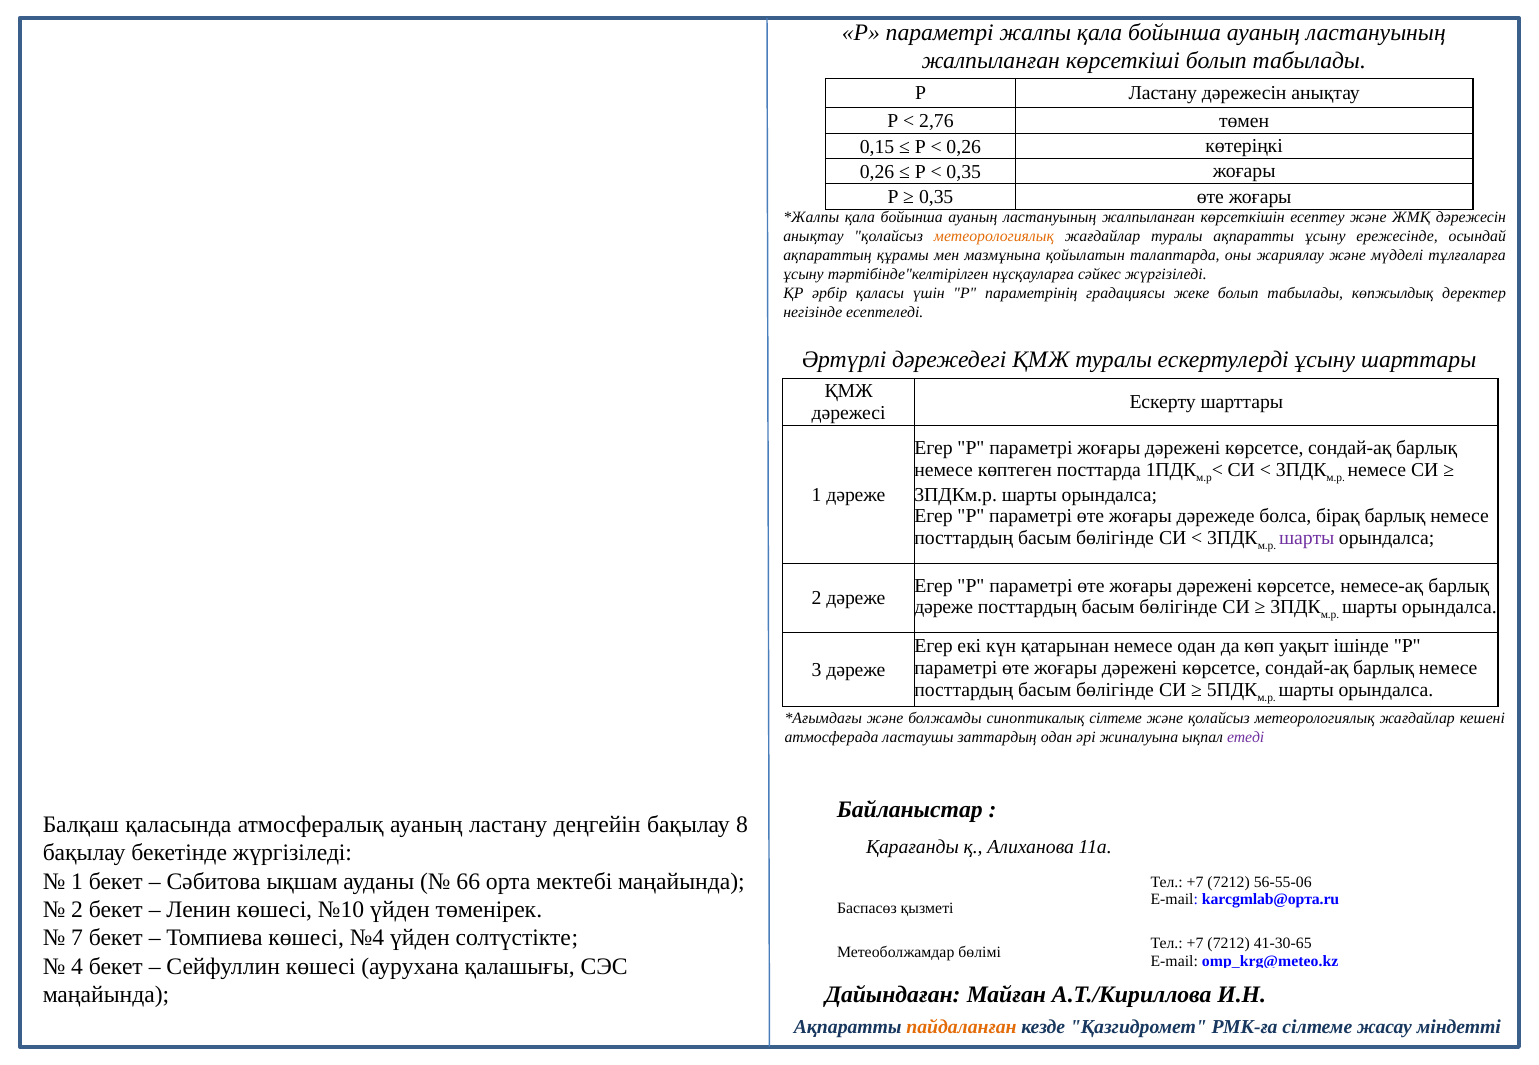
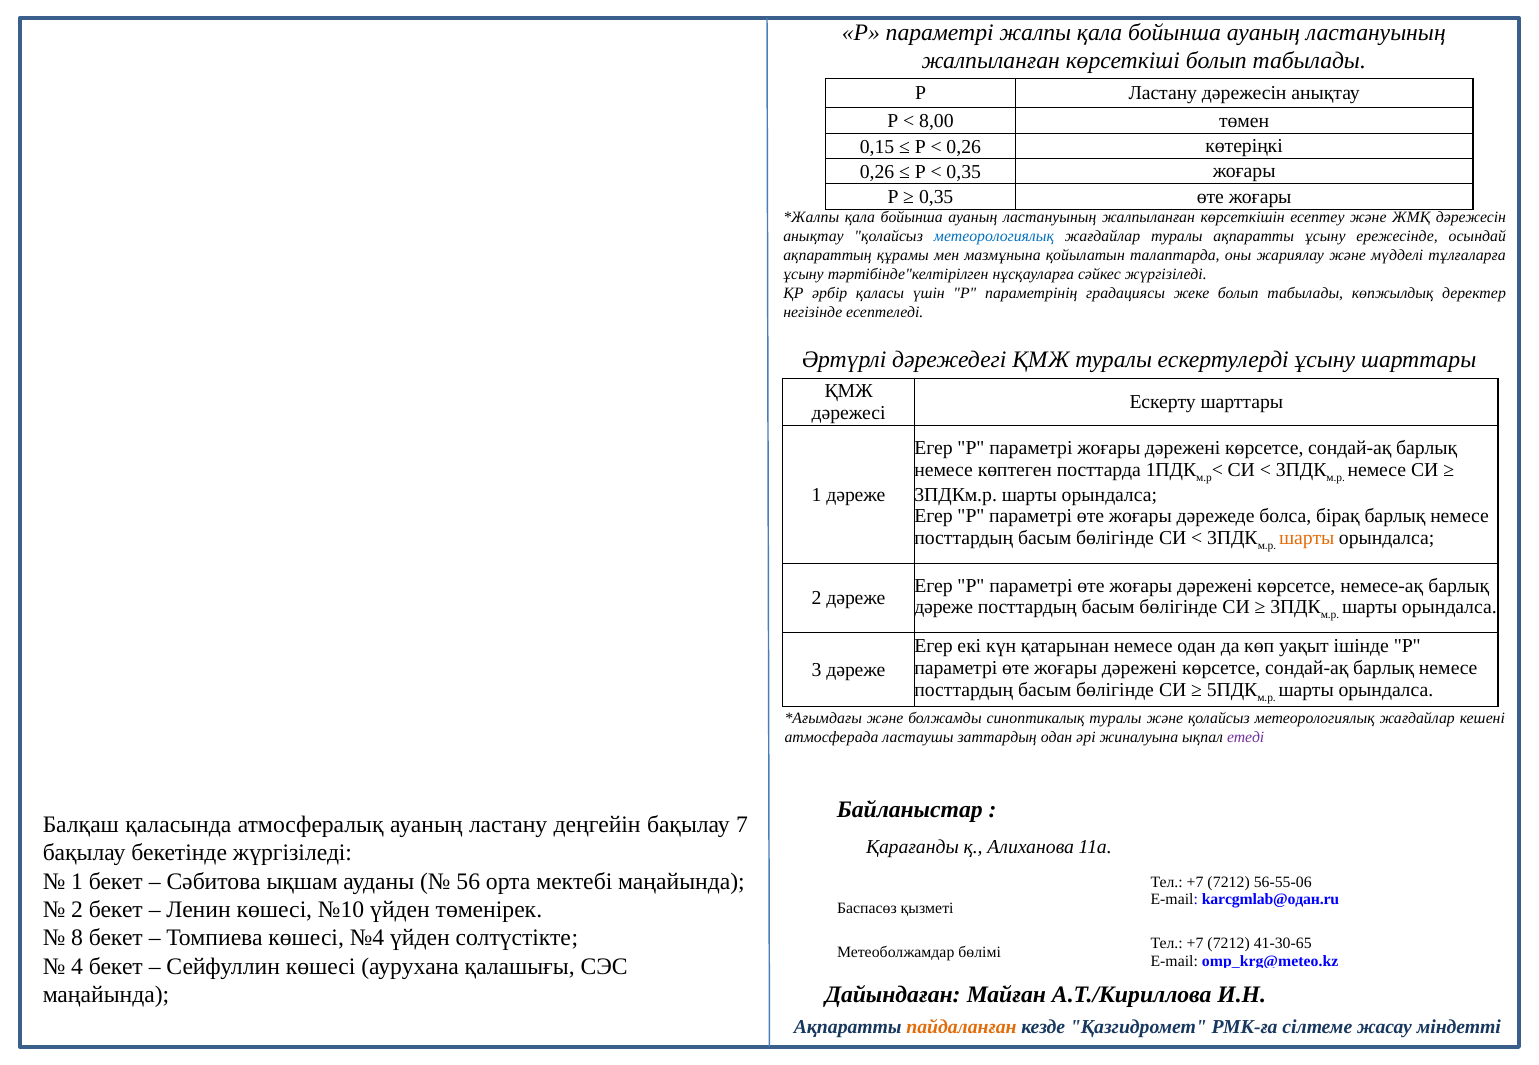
2,76: 2,76 -> 8,00
метеорологиялық at (994, 237) colour: orange -> blue
шарты at (1307, 538) colour: purple -> orange
синоптикалық сілтеме: сілтеме -> туралы
8: 8 -> 7
66: 66 -> 56
karcgmlab@орта.ru: karcgmlab@орта.ru -> karcgmlab@одан.ru
7: 7 -> 8
